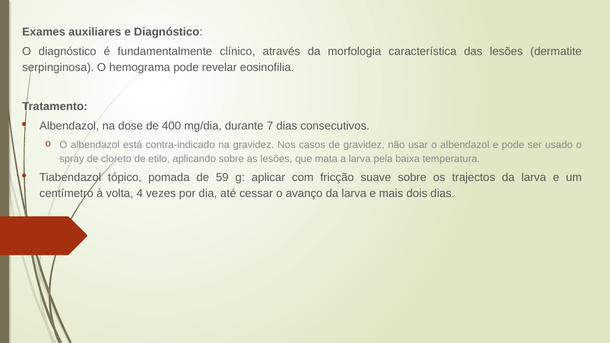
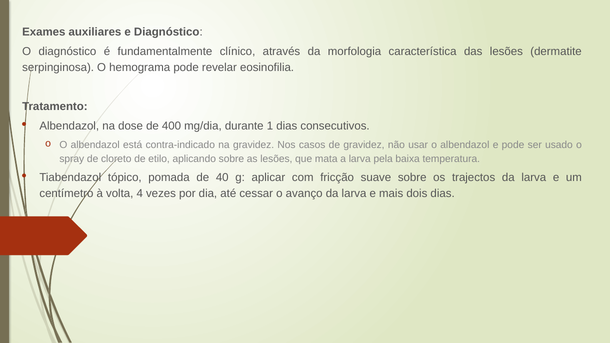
7: 7 -> 1
59: 59 -> 40
